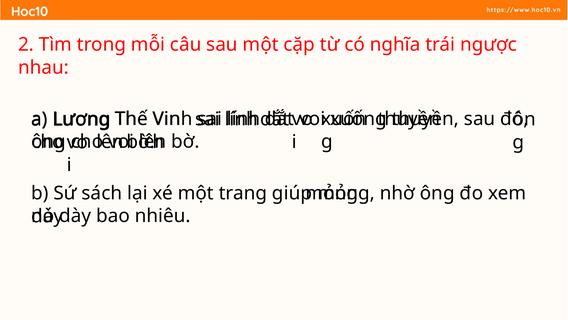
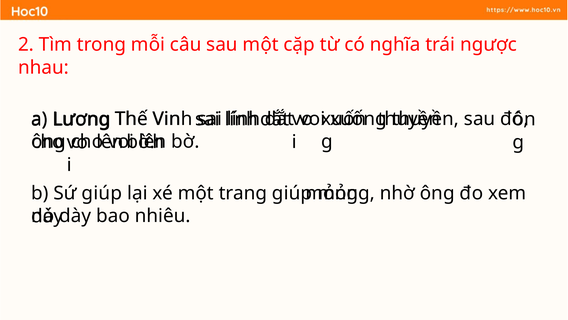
Sứ sách: sách -> giúp
